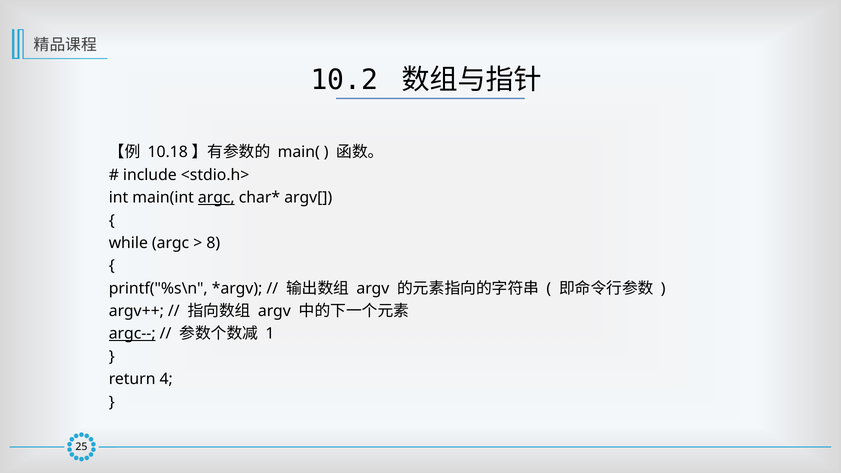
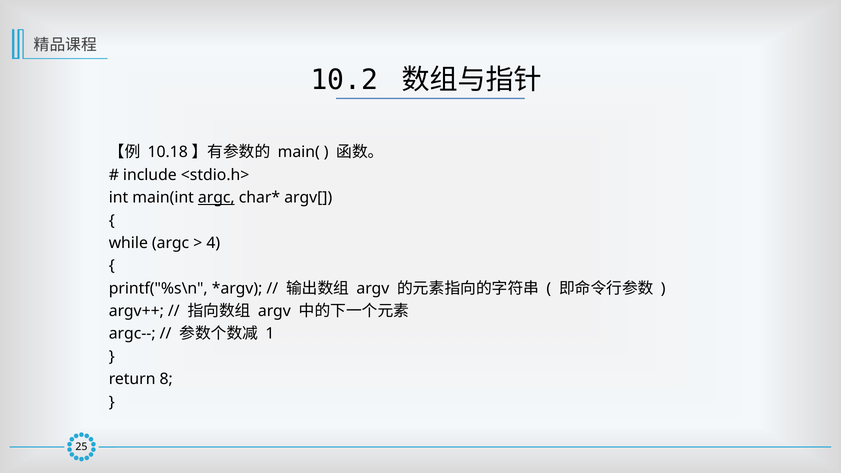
8: 8 -> 4
argc-- underline: present -> none
4: 4 -> 8
